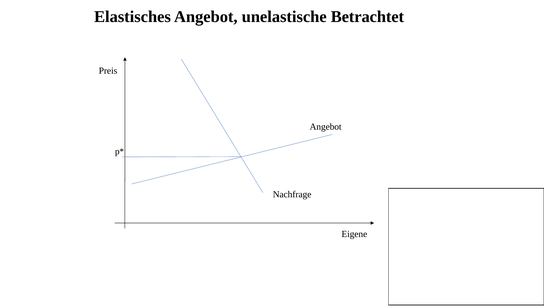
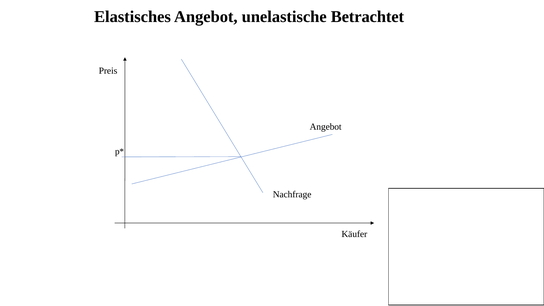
Eigene: Eigene -> Käufer
